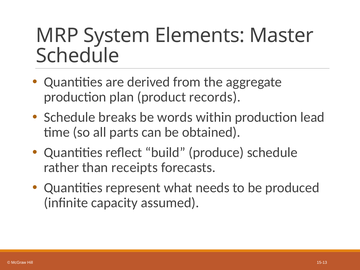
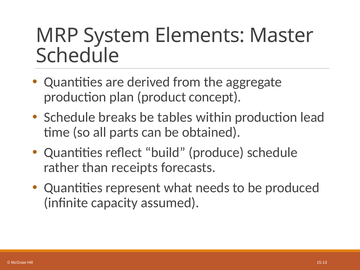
records: records -> concept
words: words -> tables
